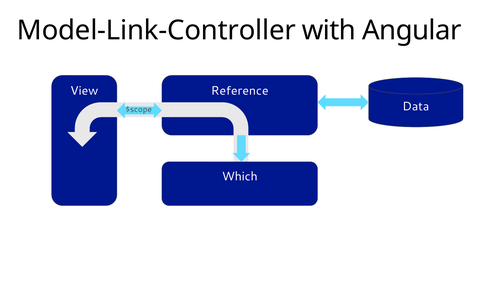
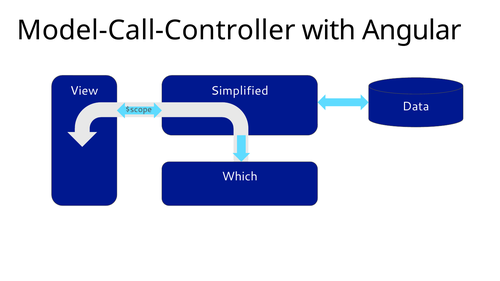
Model-Link-Controller: Model-Link-Controller -> Model-Call-Controller
Reference: Reference -> Simplified
